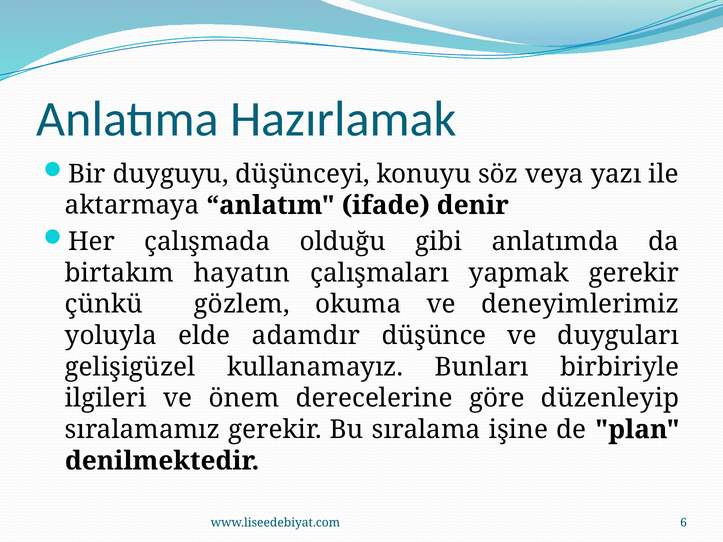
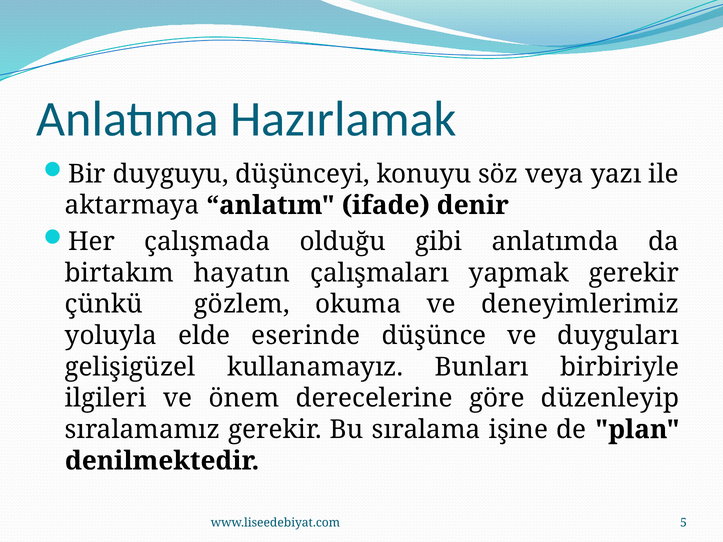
adamdır: adamdır -> eserinde
6: 6 -> 5
